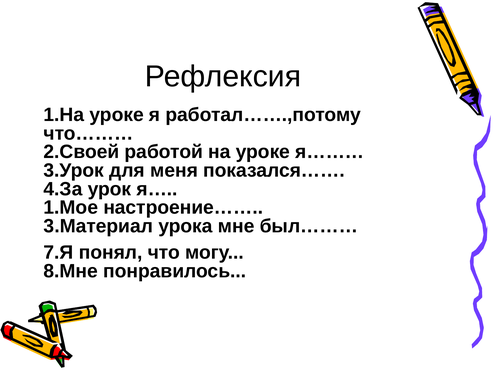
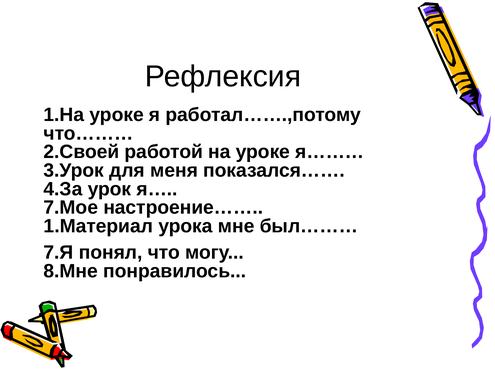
1.Мое: 1.Мое -> 7.Мое
3.Материал: 3.Материал -> 1.Материал
